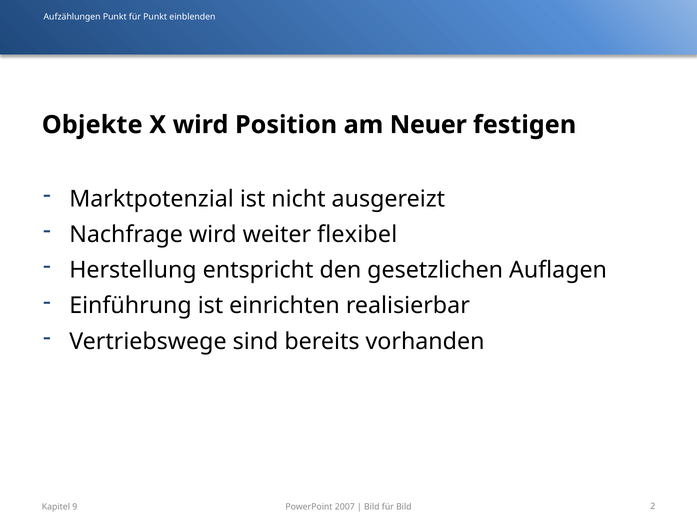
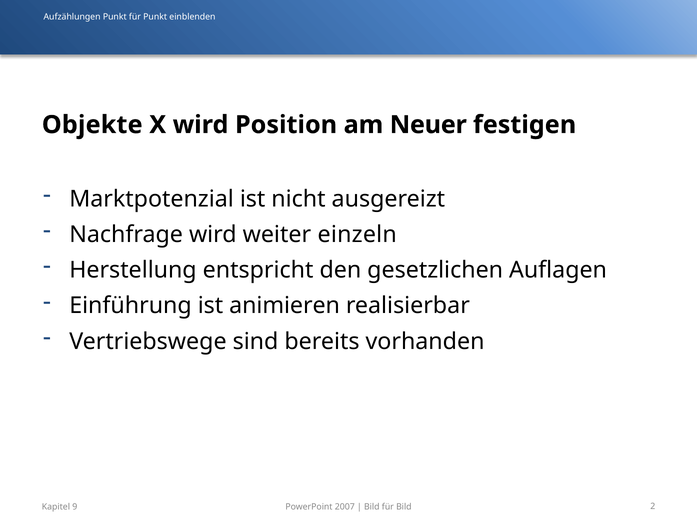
flexibel: flexibel -> einzeln
einrichten: einrichten -> animieren
